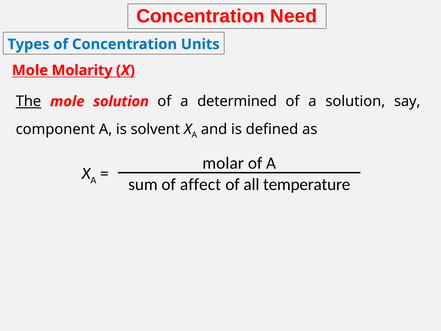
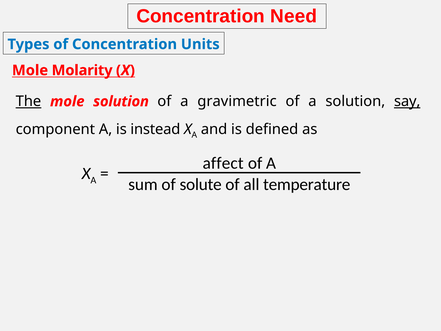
determined: determined -> gravimetric
say underline: none -> present
solvent: solvent -> instead
molar: molar -> affect
affect: affect -> solute
